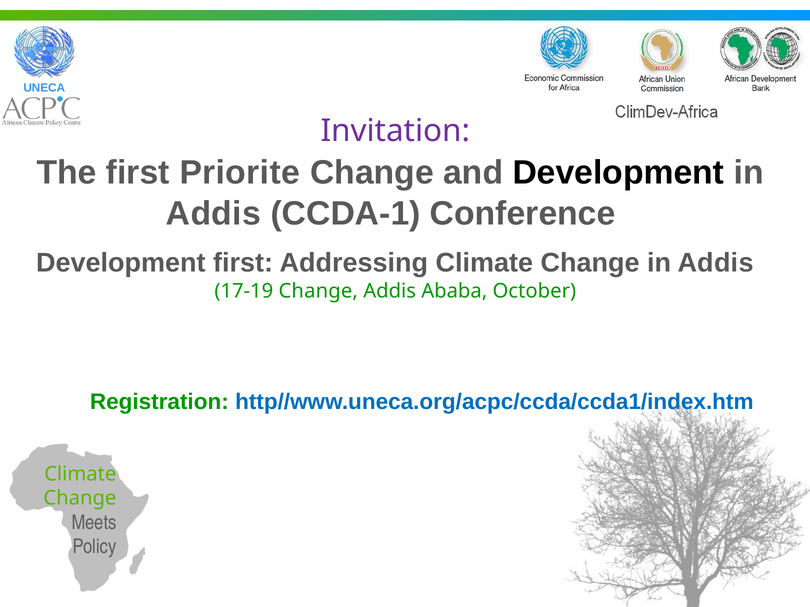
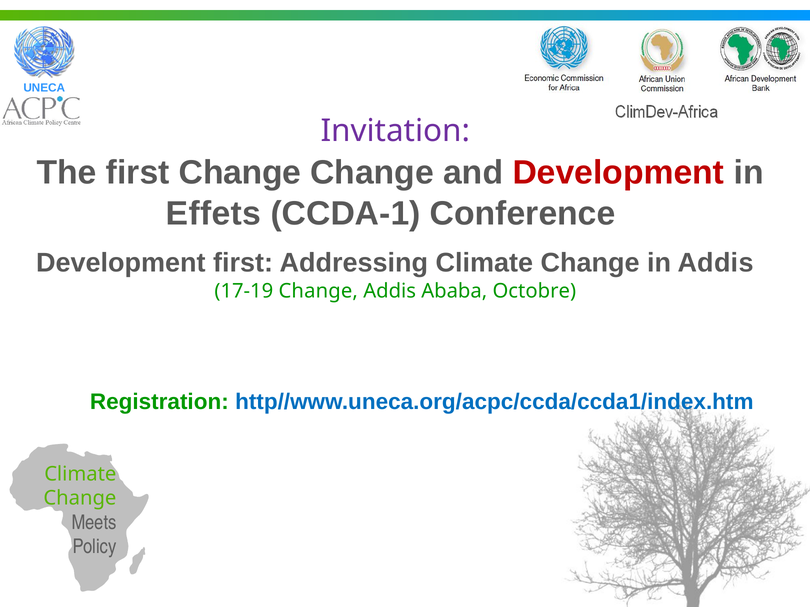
first Priorite: Priorite -> Change
Development at (618, 173) colour: black -> red
Addis at (213, 214): Addis -> Effets
October: October -> Octobre
